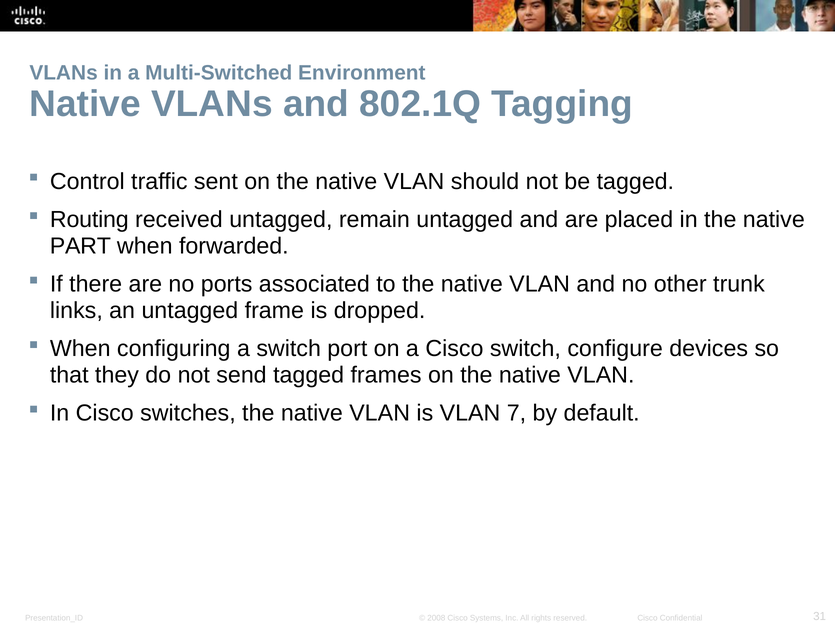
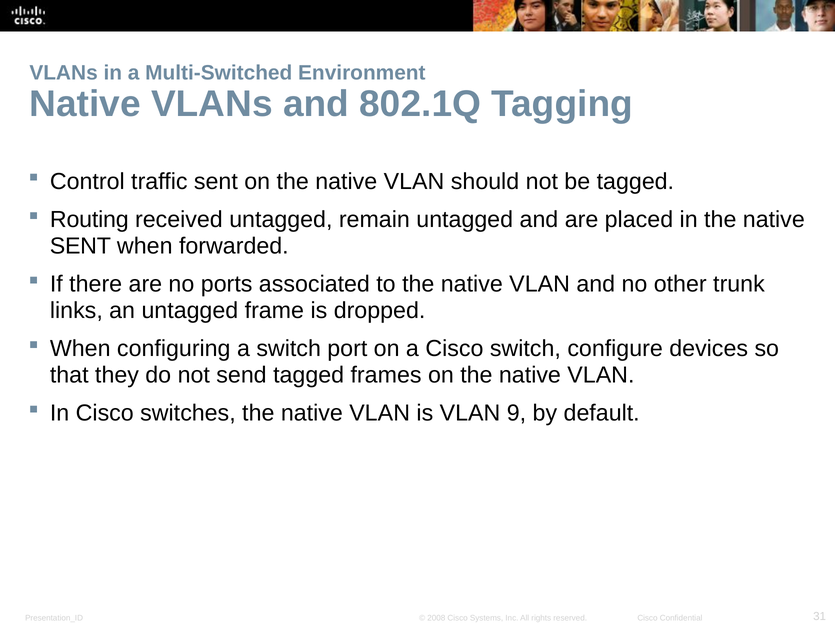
PART at (80, 246): PART -> SENT
7: 7 -> 9
